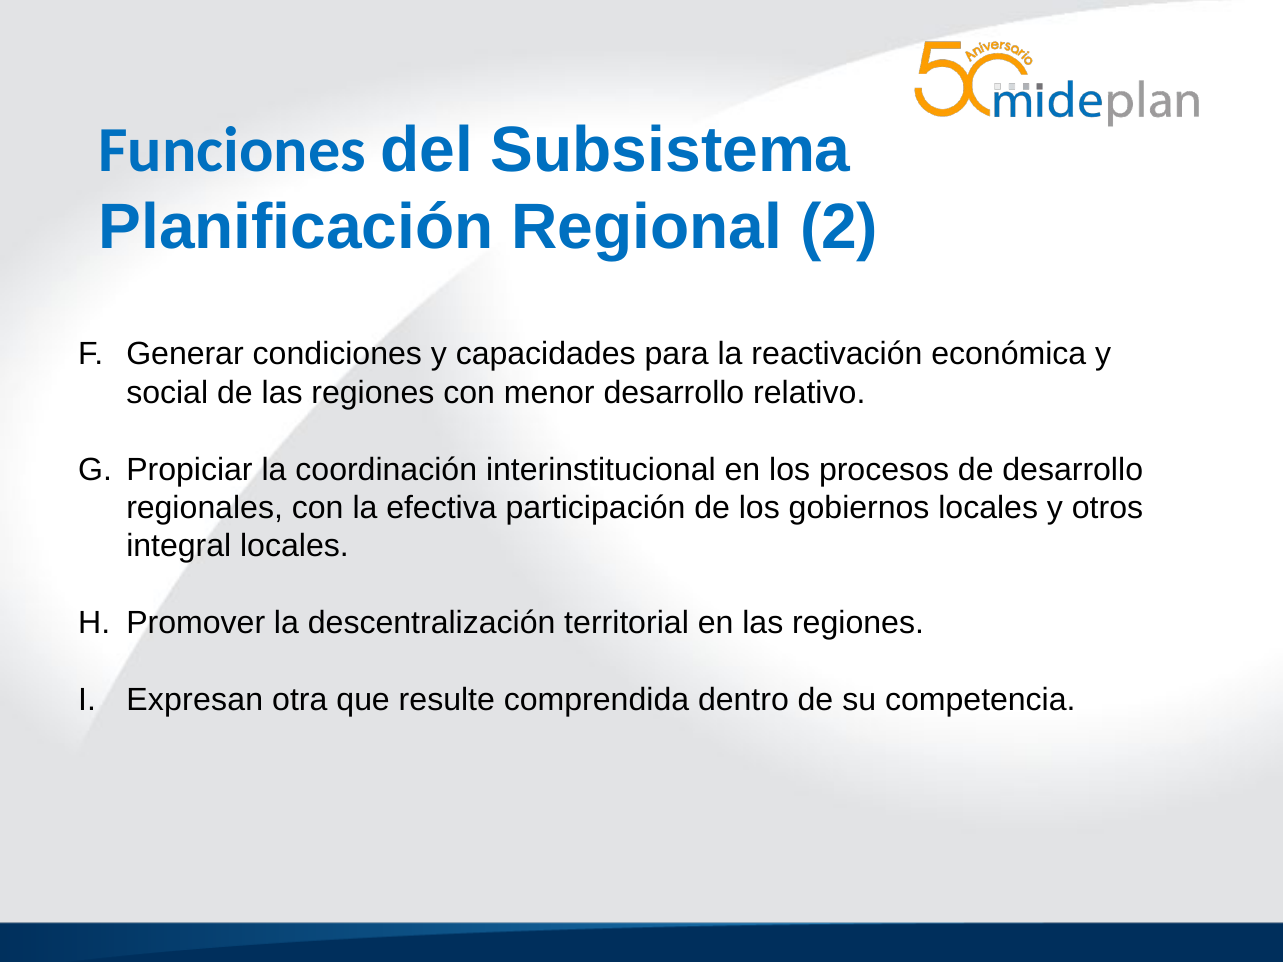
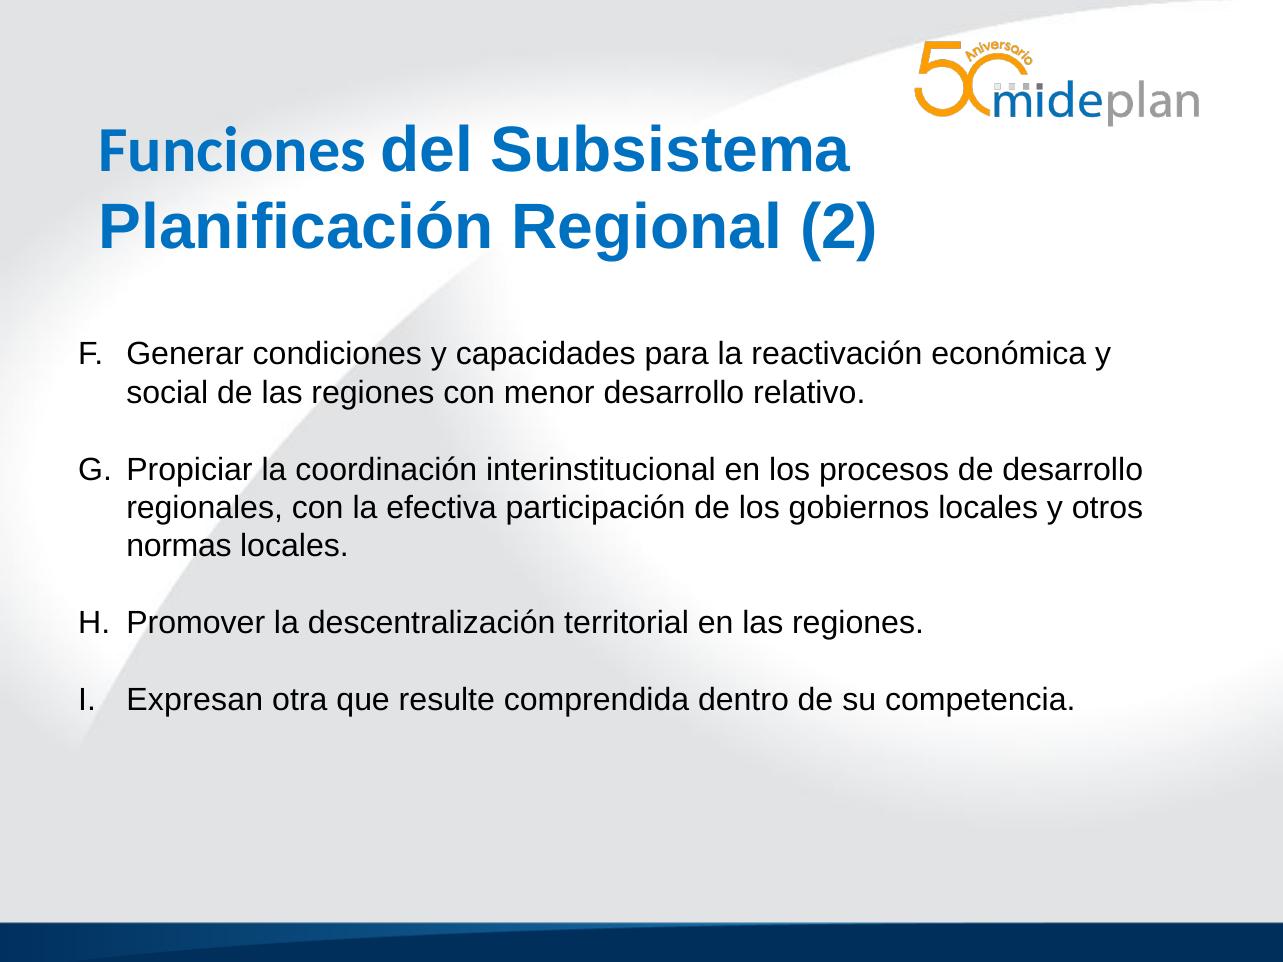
integral: integral -> normas
